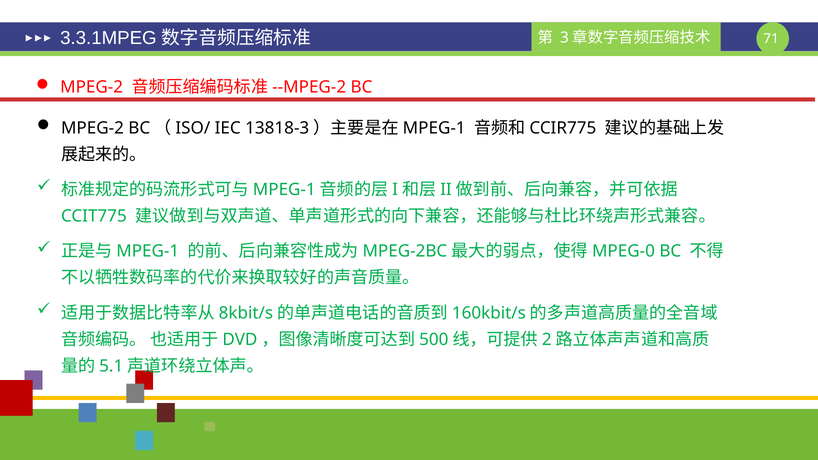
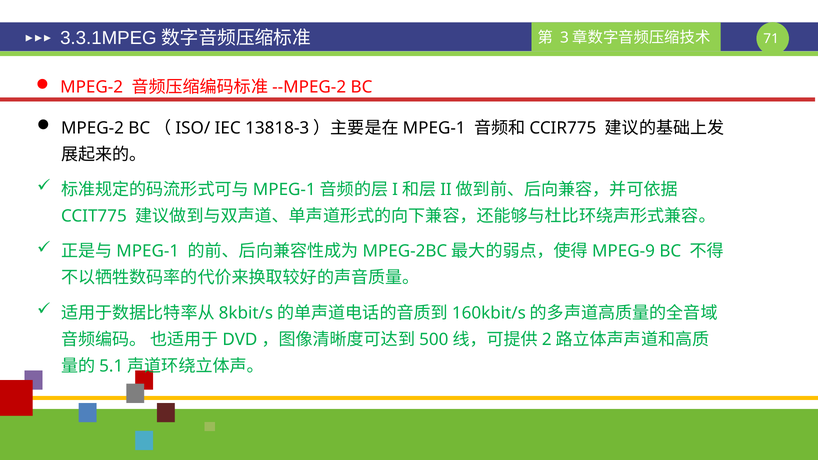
MPEG-0: MPEG-0 -> MPEG-9
